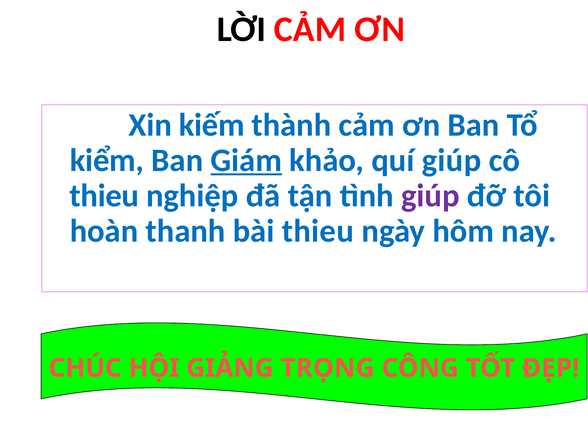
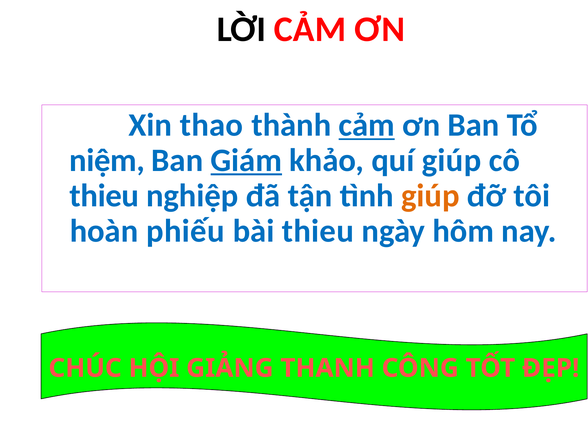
kiếm: kiếm -> thao
cảm at (367, 125) underline: none -> present
kiểm: kiểm -> niệm
giúp at (430, 196) colour: purple -> orange
thanh: thanh -> phiếu
TRỌNG: TRỌNG -> THANH
